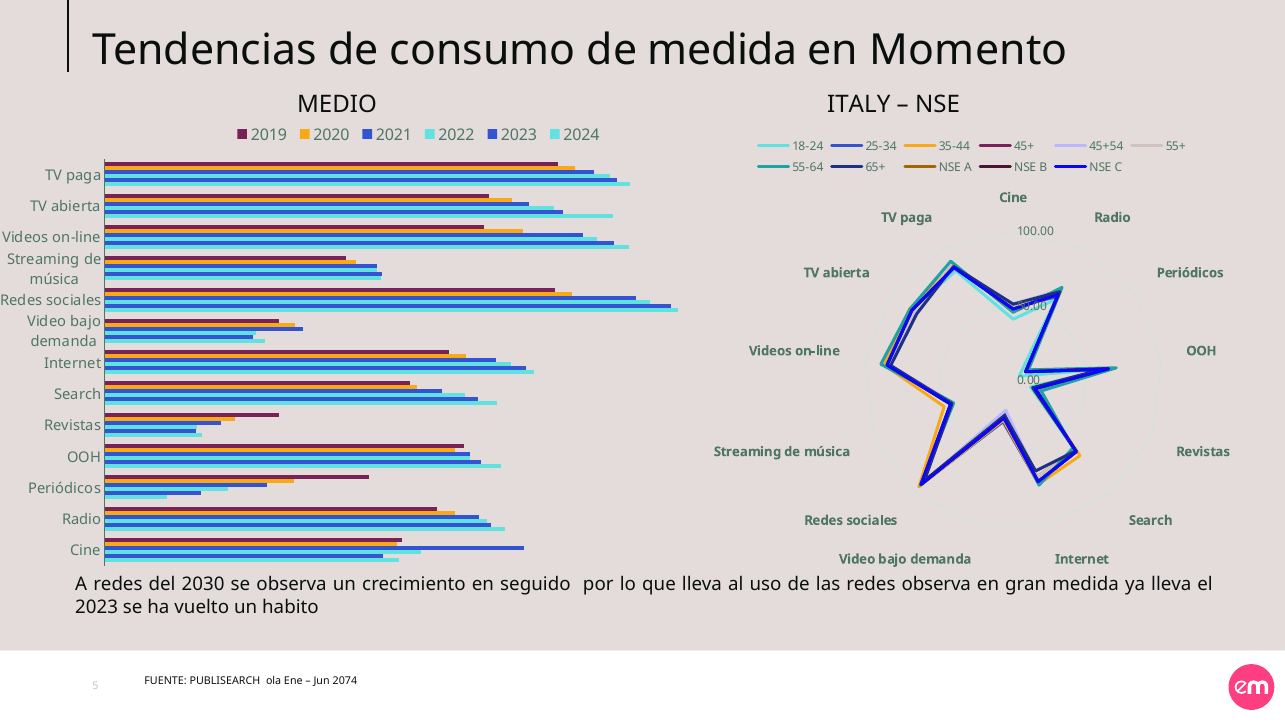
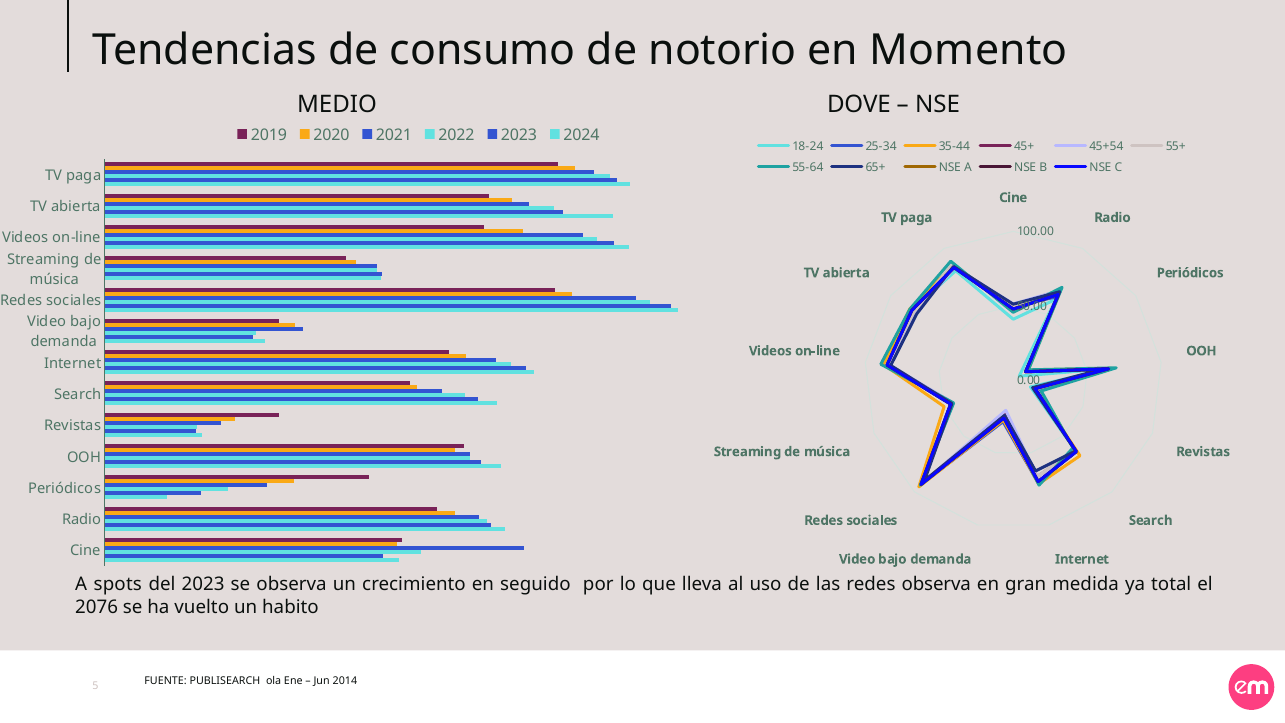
de medida: medida -> notorio
ITALY: ITALY -> DOVE
A redes: redes -> spots
del 2030: 2030 -> 2023
ya lleva: lleva -> total
2023 at (97, 607): 2023 -> 2076
2074: 2074 -> 2014
